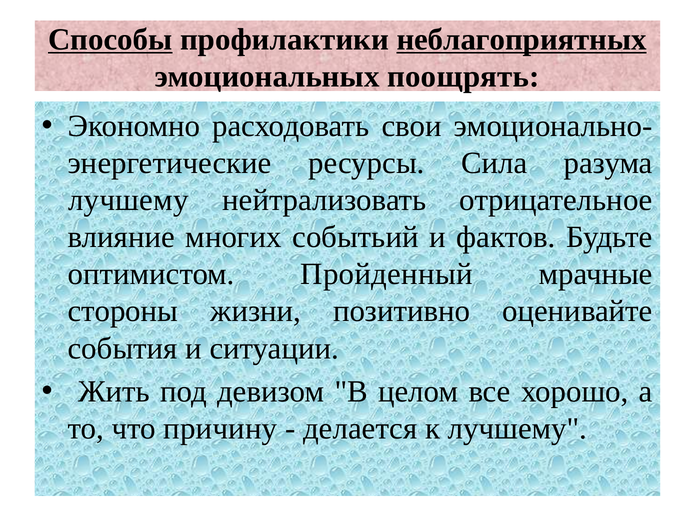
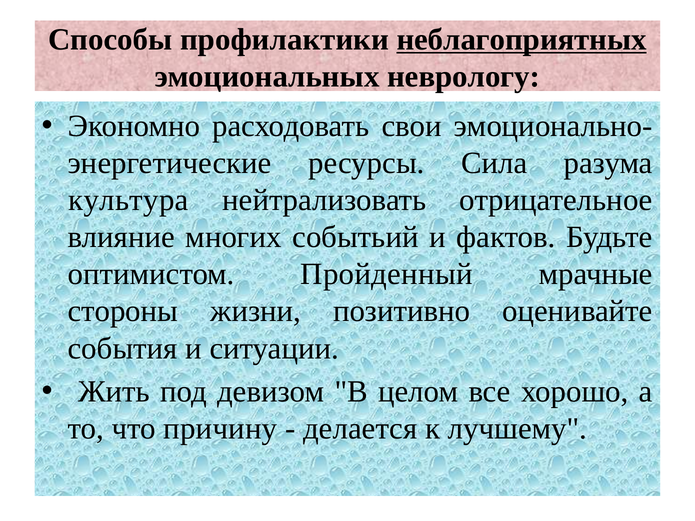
Способы underline: present -> none
поощрять: поощрять -> неврологу
лучшему at (128, 200): лучшему -> культура
